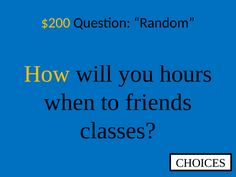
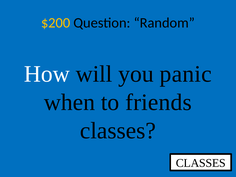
How colour: yellow -> white
hours: hours -> panic
CHOICES at (201, 163): CHOICES -> CLASSES
